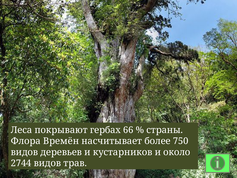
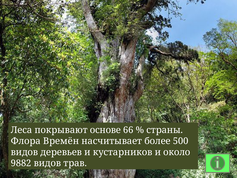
гербах: гербах -> основе
750: 750 -> 500
2744: 2744 -> 9882
